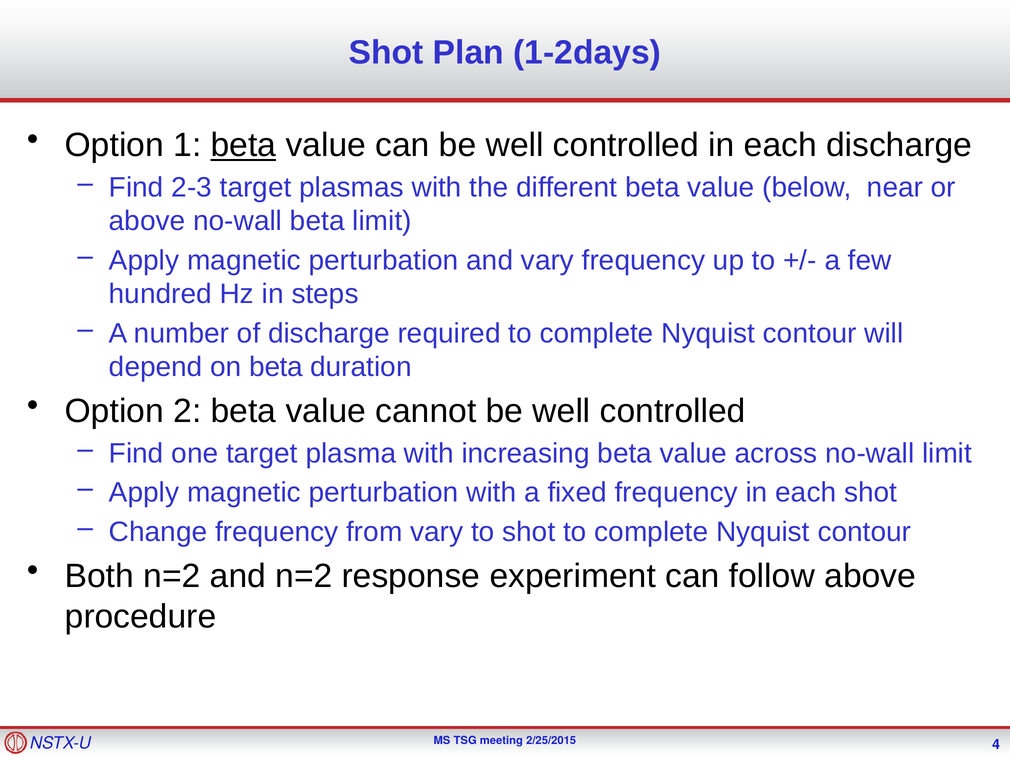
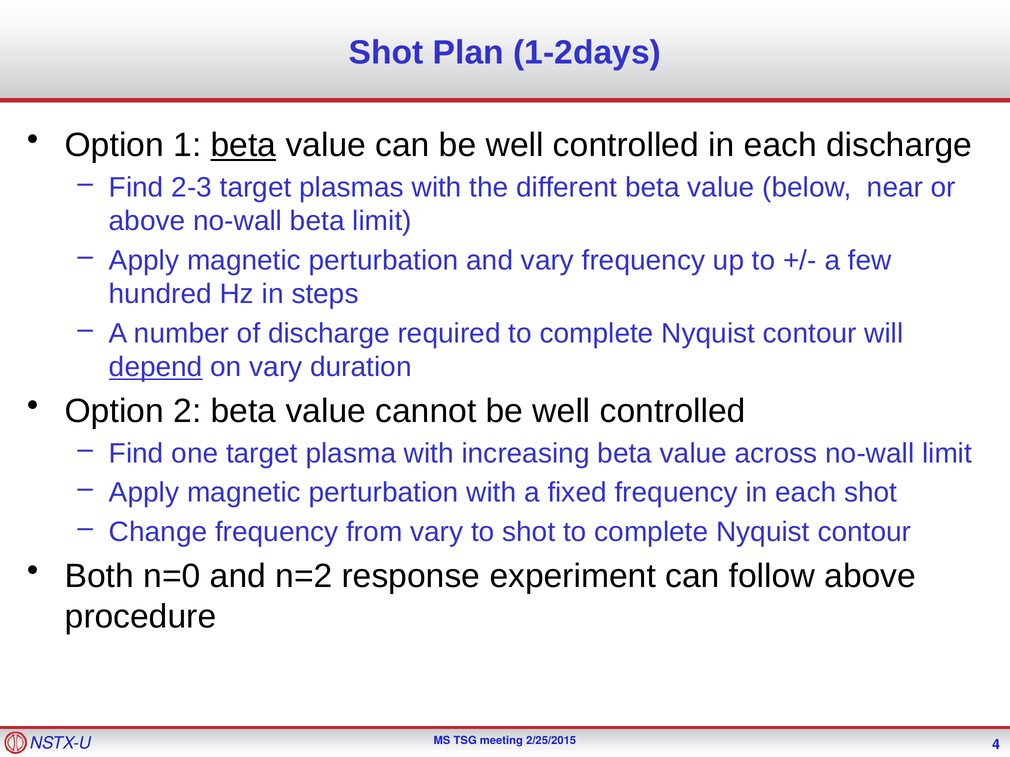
depend underline: none -> present
on beta: beta -> vary
Both n=2: n=2 -> n=0
